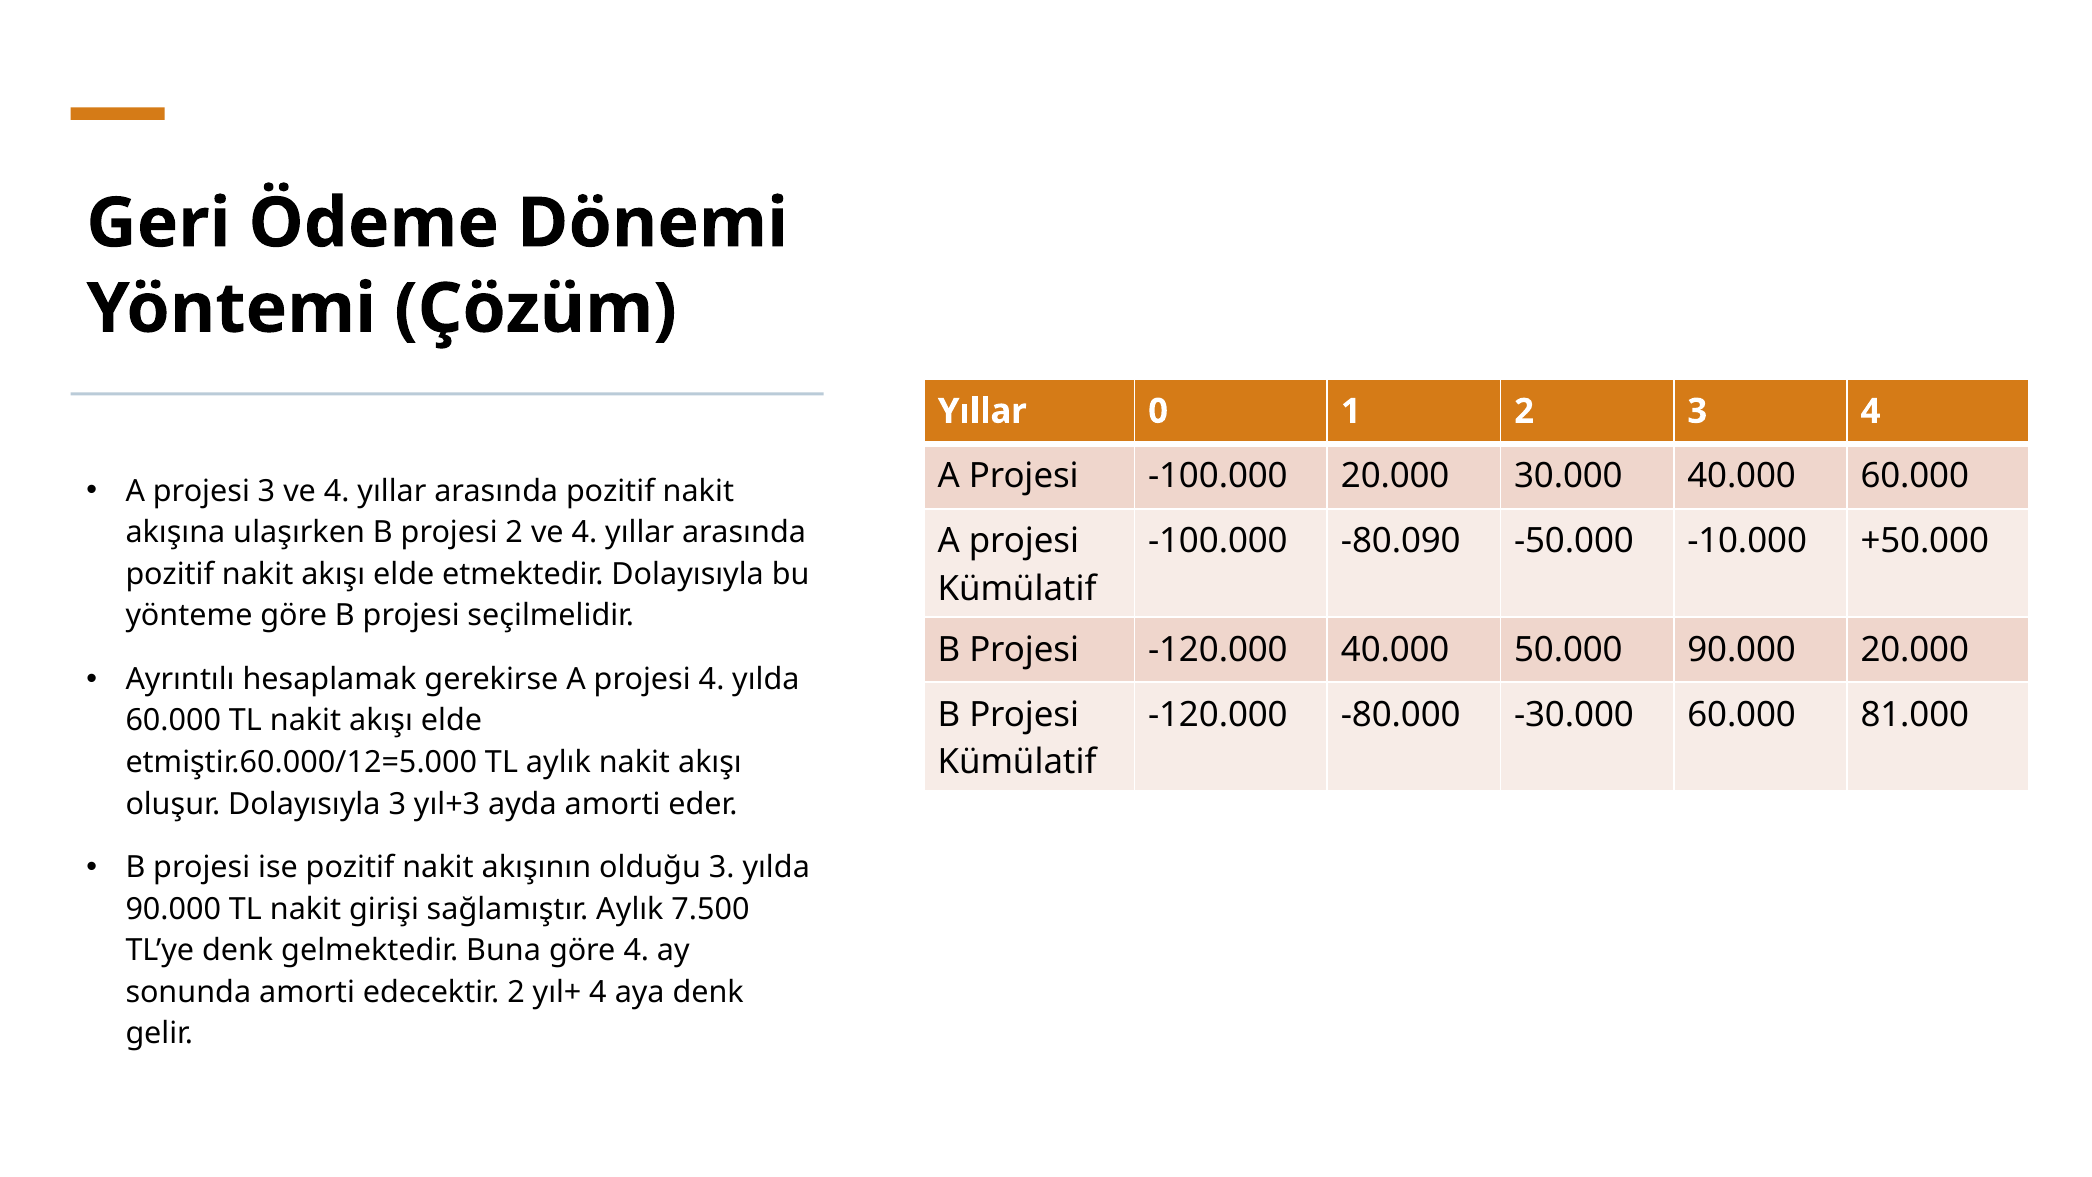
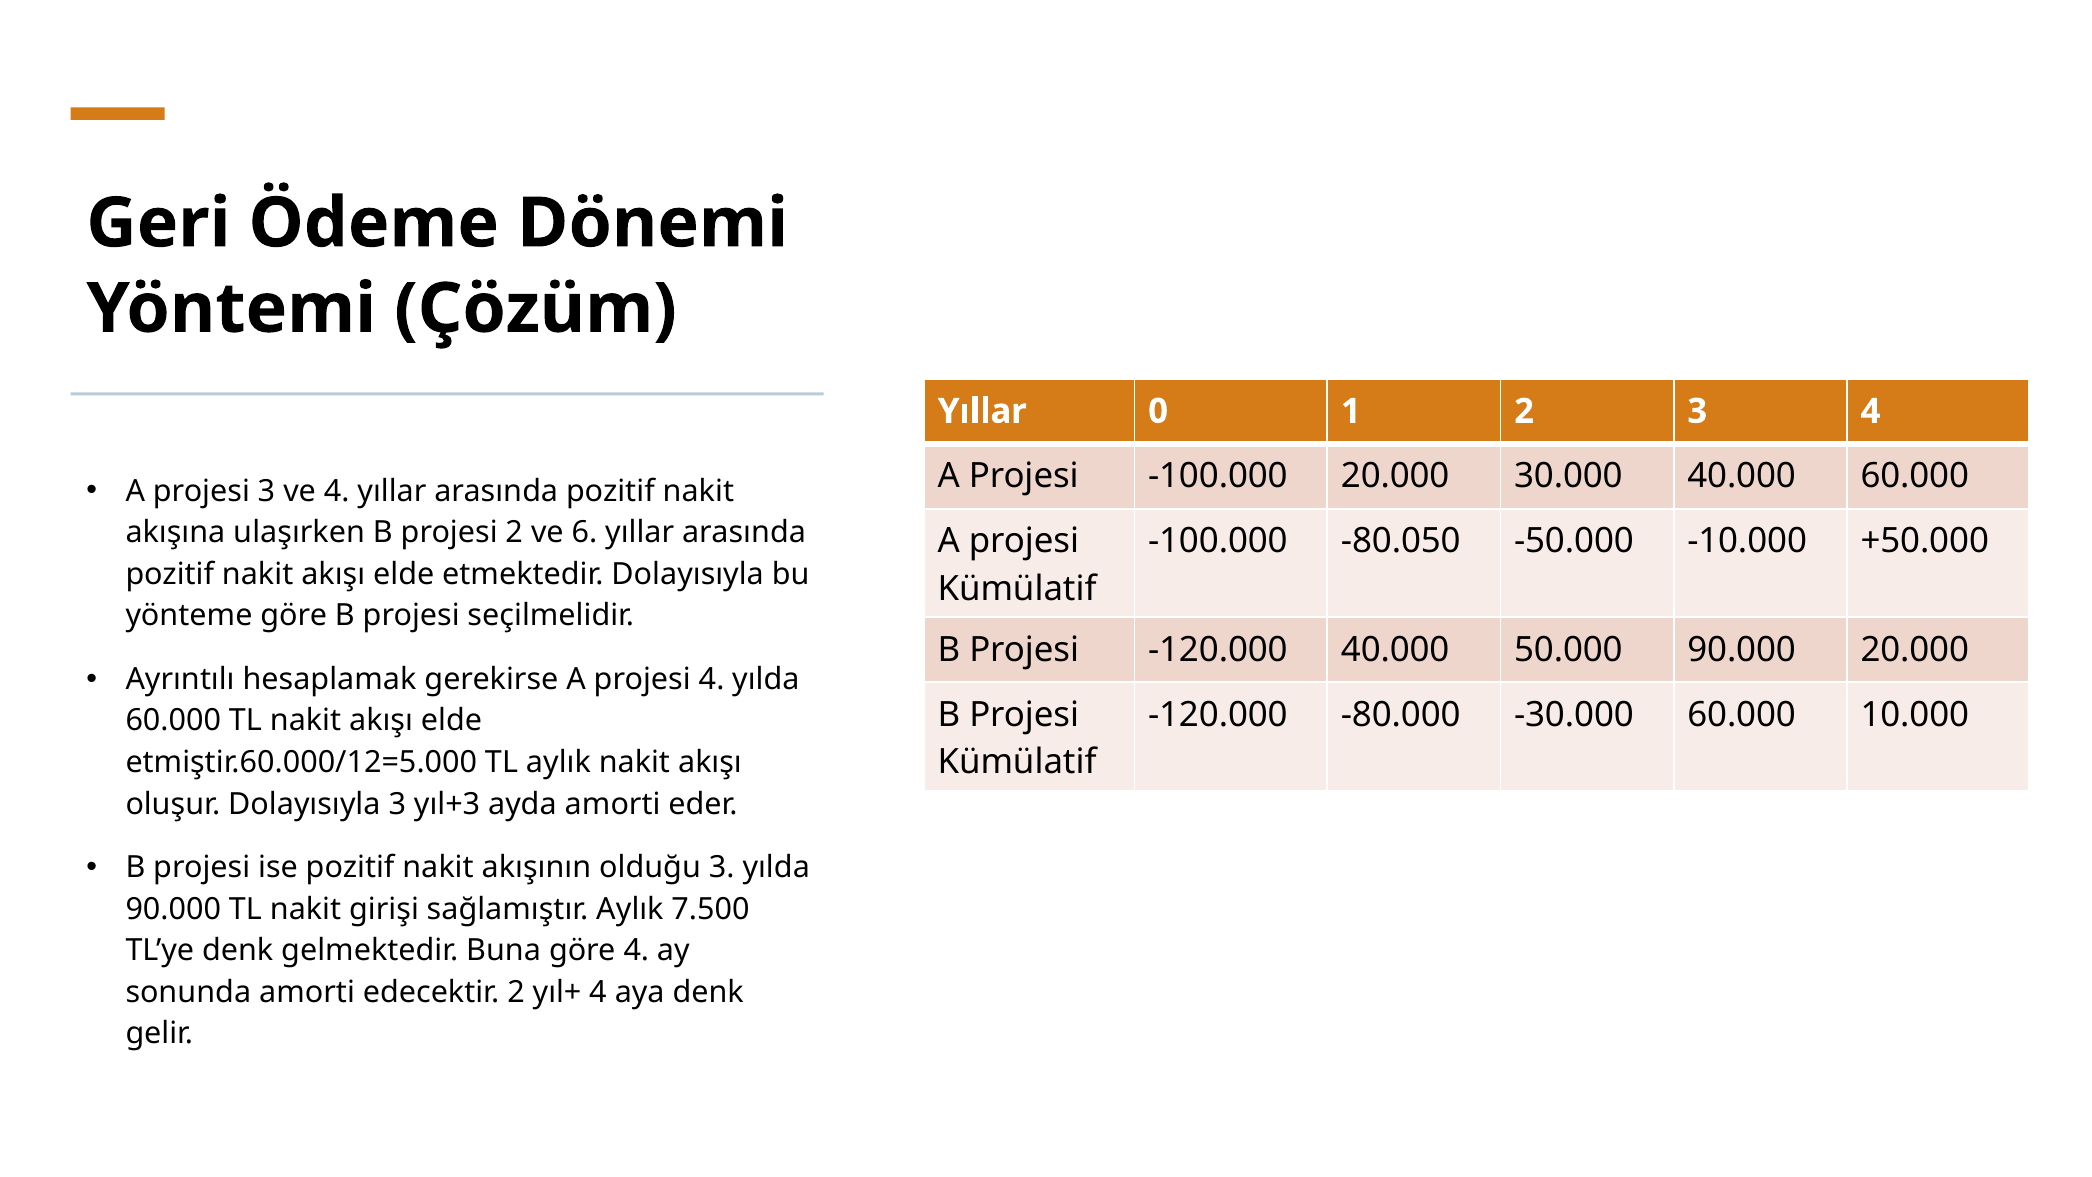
2 ve 4: 4 -> 6
-80.090: -80.090 -> -80.050
81.000: 81.000 -> 10.000
